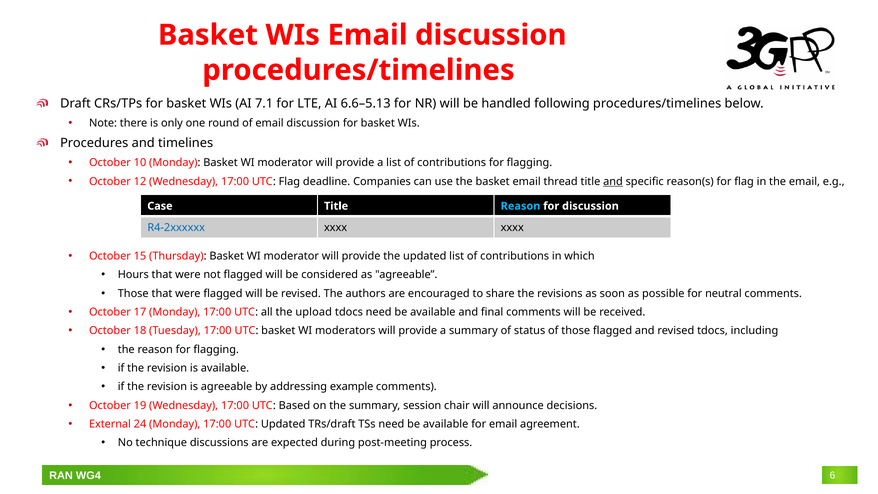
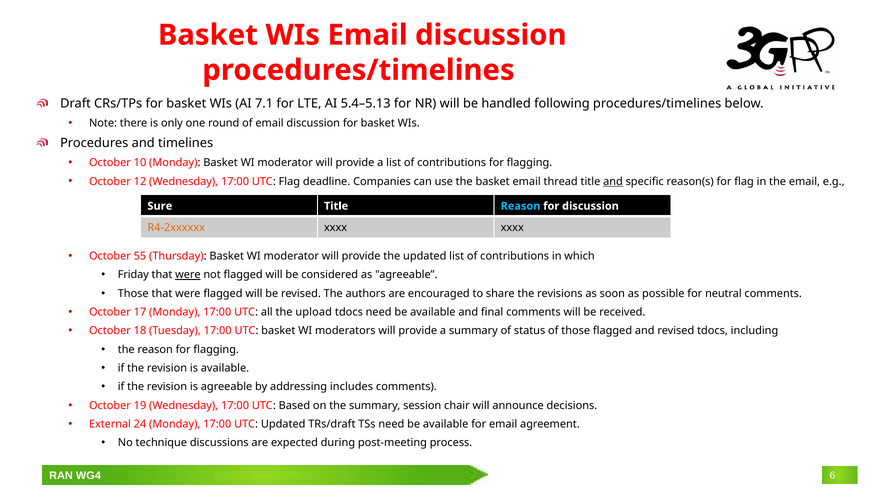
6.6–5.13: 6.6–5.13 -> 5.4–5.13
Case: Case -> Sure
R4-2xxxxxx colour: blue -> orange
15: 15 -> 55
Hours: Hours -> Friday
were at (188, 275) underline: none -> present
example: example -> includes
